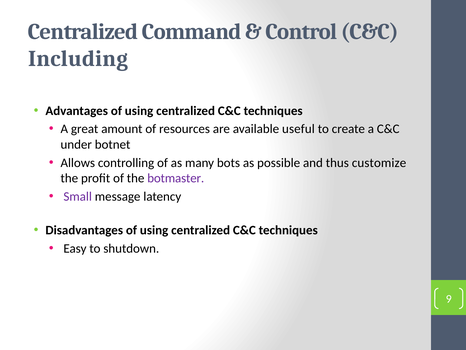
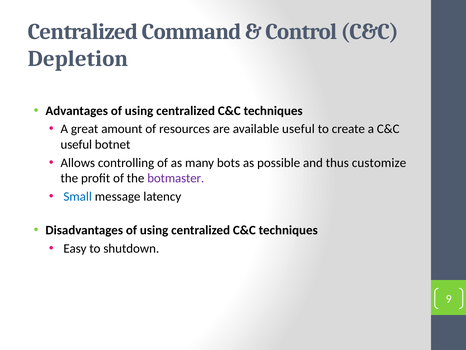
Including: Including -> Depletion
under at (76, 144): under -> useful
Small colour: purple -> blue
